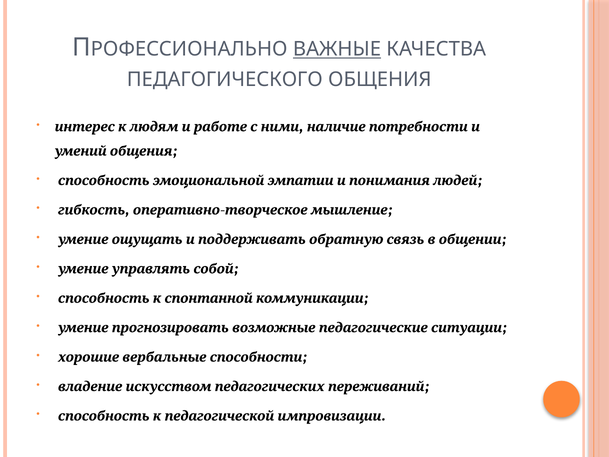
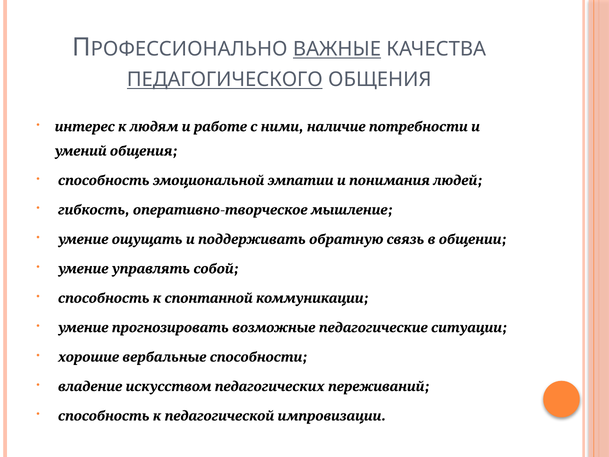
ПЕДАГОГИЧЕСКОГО underline: none -> present
